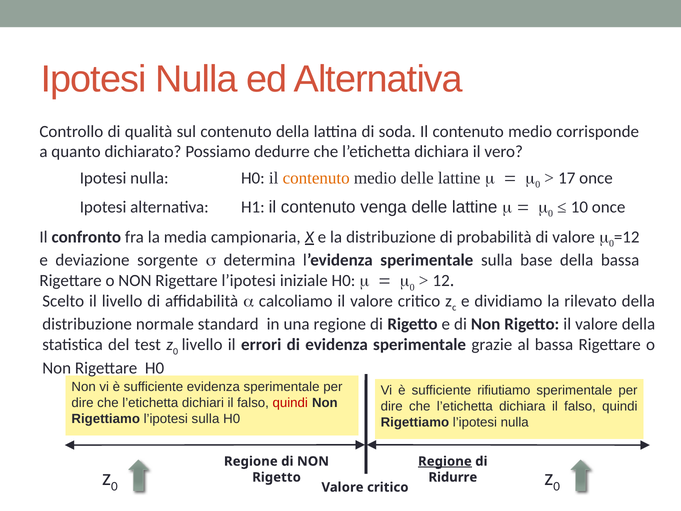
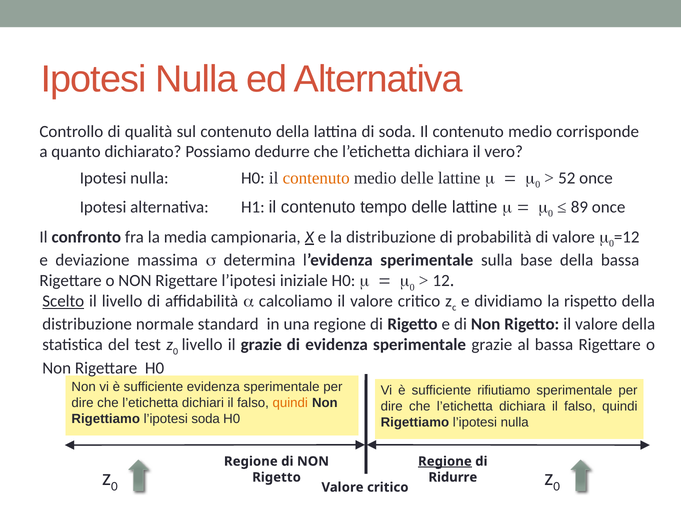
17: 17 -> 52
venga: venga -> tempo
10: 10 -> 89
sorgente: sorgente -> massima
Scelto underline: none -> present
rilevato: rilevato -> rispetto
il errori: errori -> grazie
quindi at (290, 403) colour: red -> orange
l’ipotesi sulla: sulla -> soda
